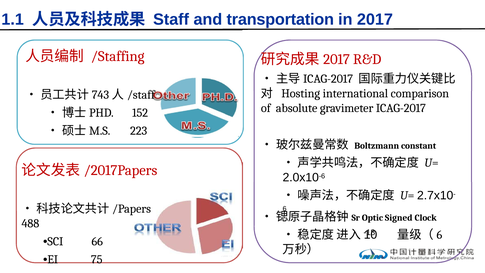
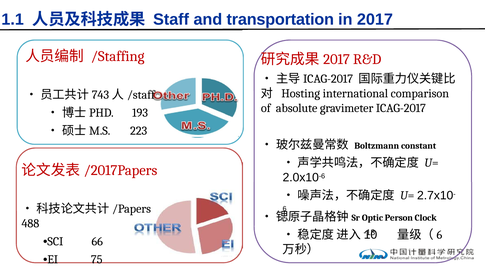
152: 152 -> 193
Signed: Signed -> Person
